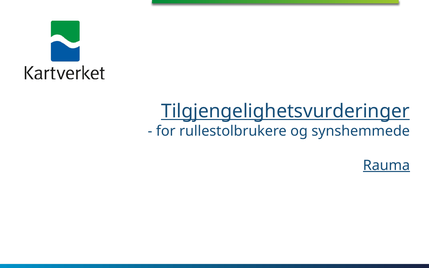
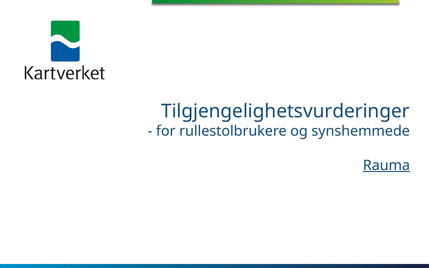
Tilgjengelighetsvurderinger underline: present -> none
